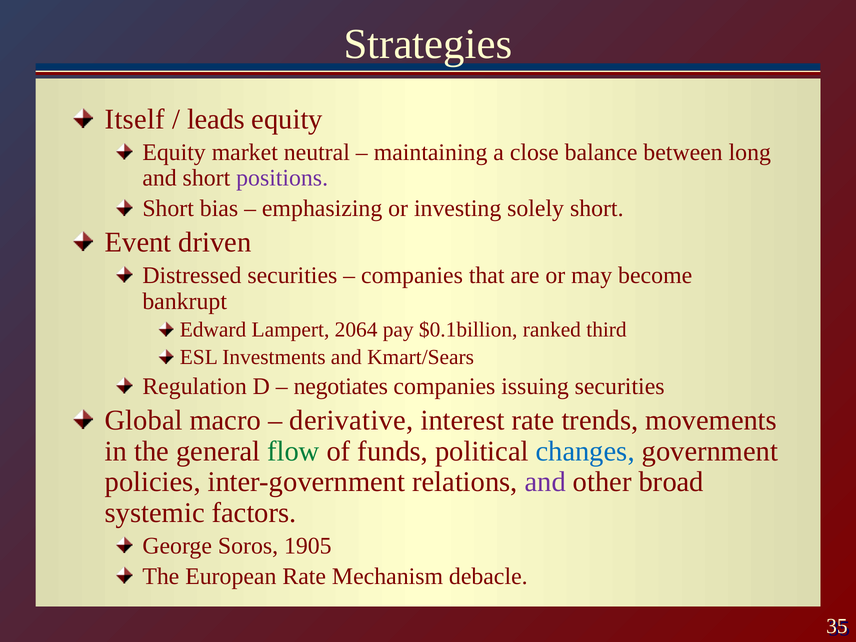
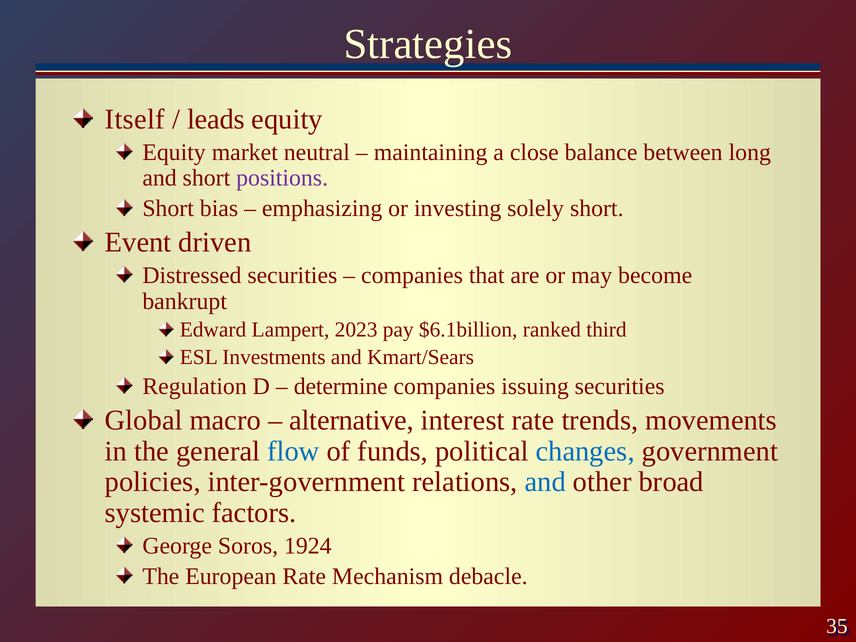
2064: 2064 -> 2023
$0.1billion: $0.1billion -> $6.1billion
negotiates: negotiates -> determine
derivative: derivative -> alternative
flow colour: green -> blue
and at (545, 482) colour: purple -> blue
1905: 1905 -> 1924
